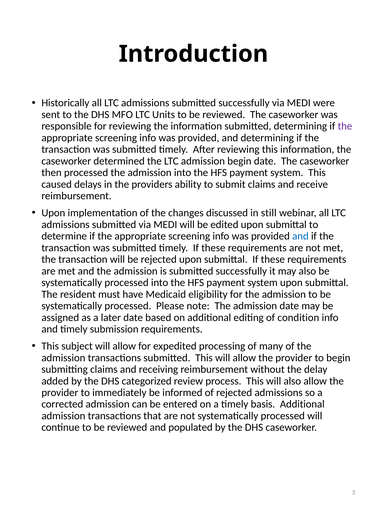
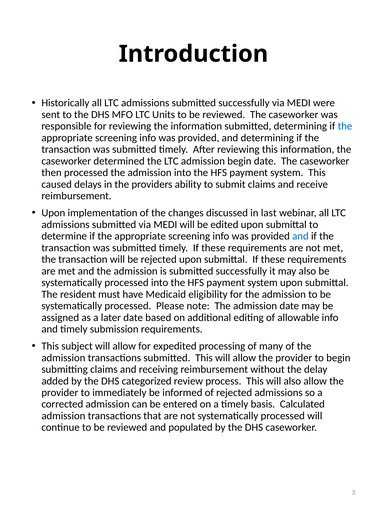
the at (345, 126) colour: purple -> blue
still: still -> last
condition: condition -> allowable
basis Additional: Additional -> Calculated
